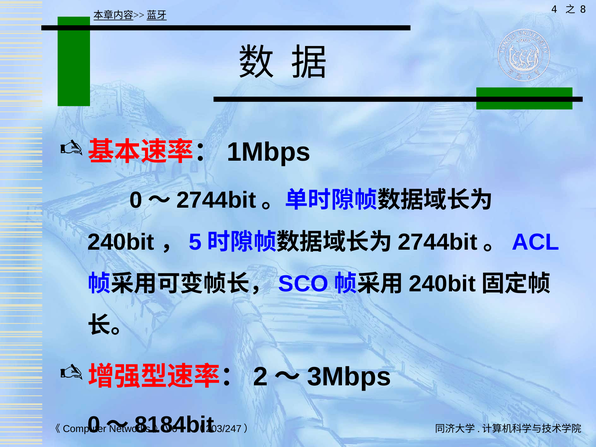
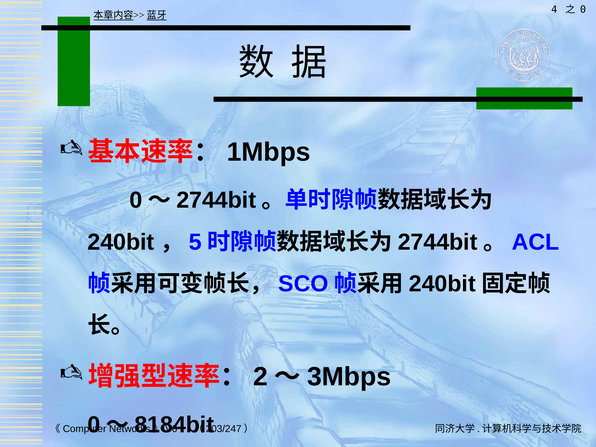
8 at (583, 10): 8 -> 0
